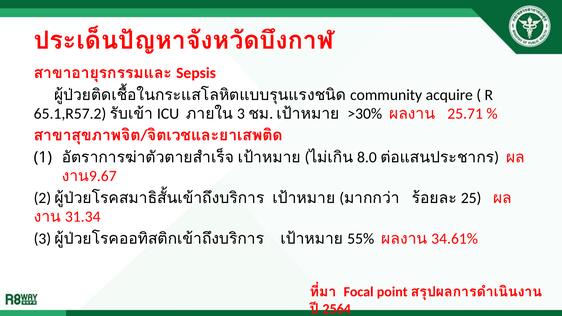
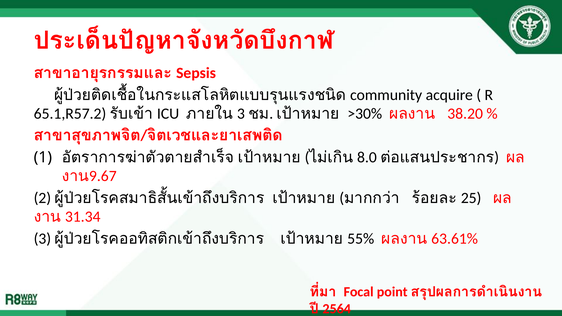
25.71: 25.71 -> 38.20
34.61%: 34.61% -> 63.61%
